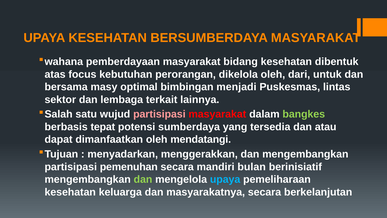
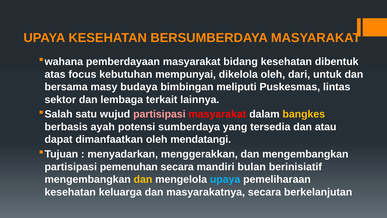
perorangan: perorangan -> mempunyai
optimal: optimal -> budaya
menjadi: menjadi -> meliputi
bangkes colour: light green -> yellow
tepat: tepat -> ayah
dan at (143, 179) colour: light green -> yellow
